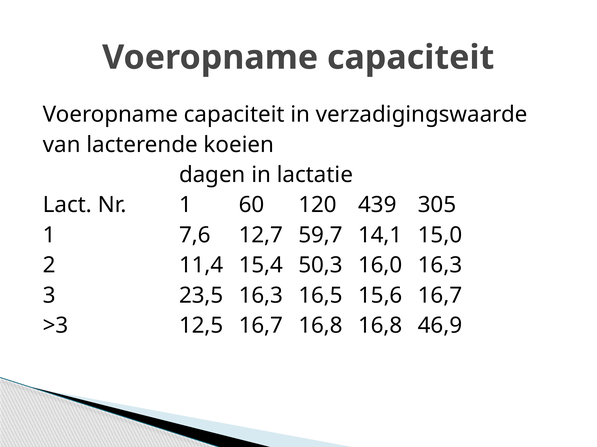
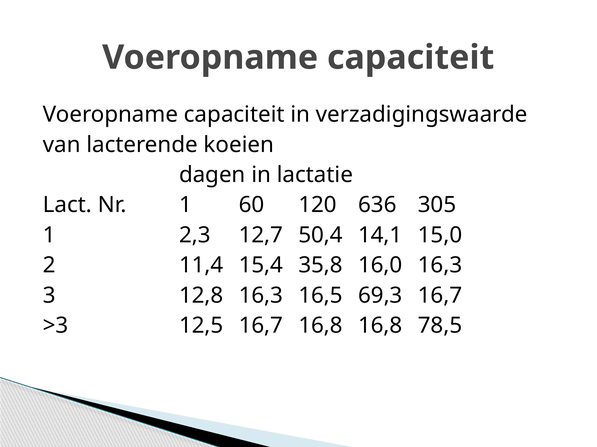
439: 439 -> 636
7,6: 7,6 -> 2,3
59,7: 59,7 -> 50,4
50,3: 50,3 -> 35,8
23,5: 23,5 -> 12,8
15,6: 15,6 -> 69,3
46,9: 46,9 -> 78,5
